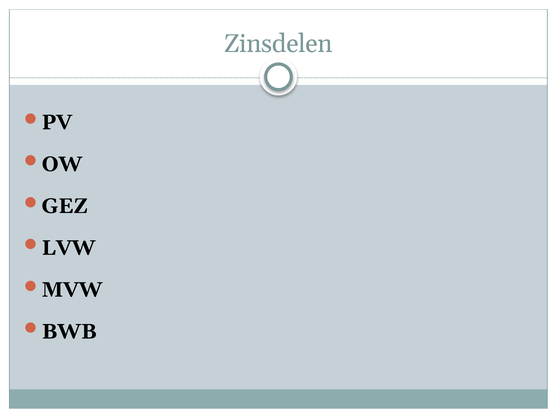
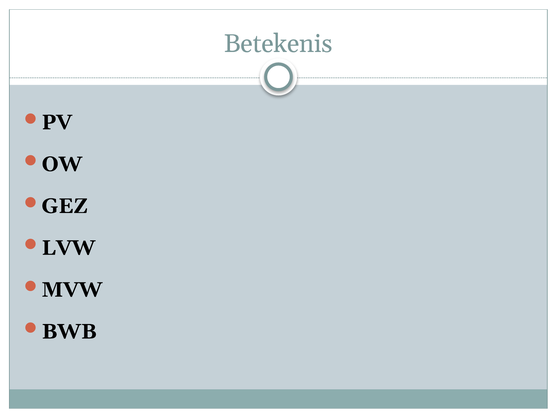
Zinsdelen: Zinsdelen -> Betekenis
